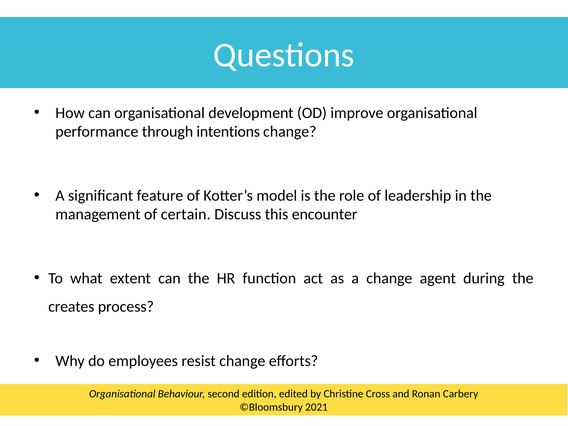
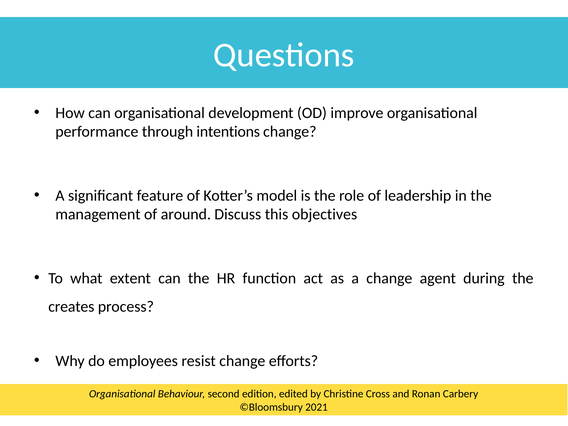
certain: certain -> around
encounter: encounter -> objectives
